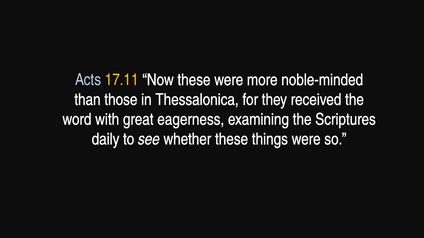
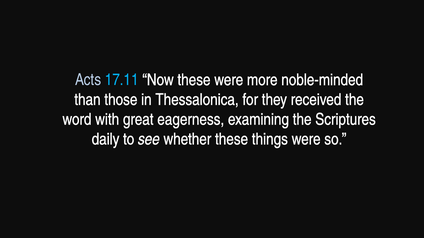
17.11 colour: yellow -> light blue
